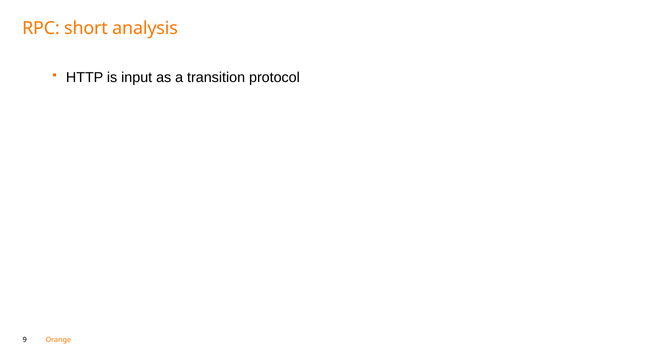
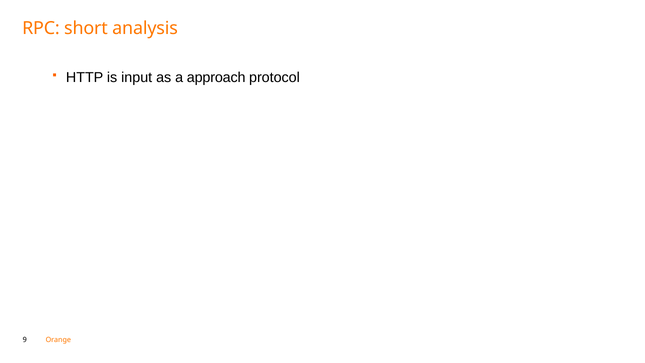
transition: transition -> approach
